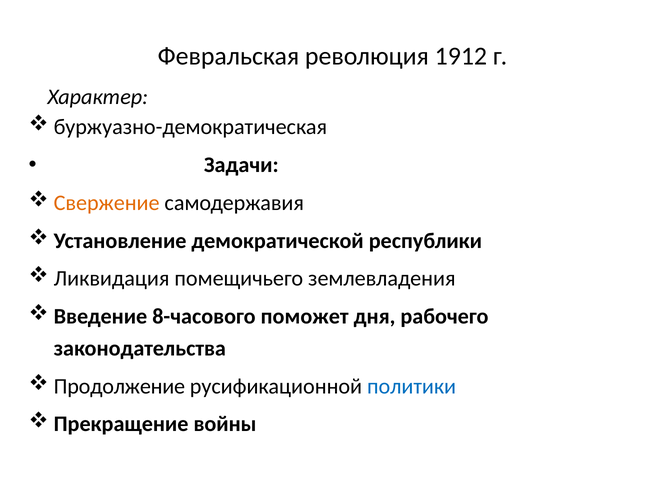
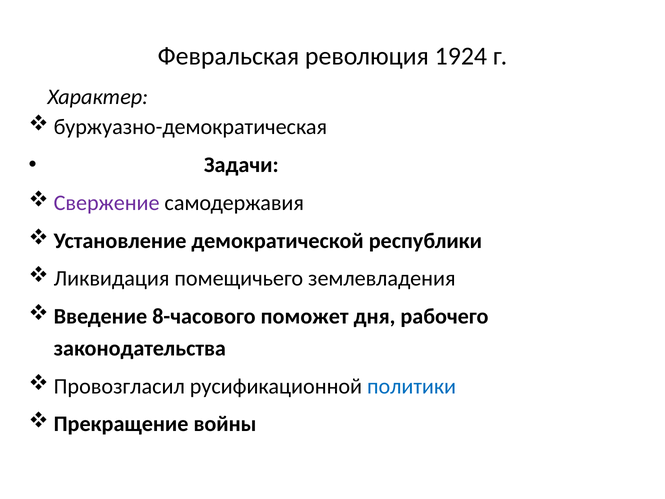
1912: 1912 -> 1924
Свержение colour: orange -> purple
Продолжение: Продолжение -> Провозгласил
